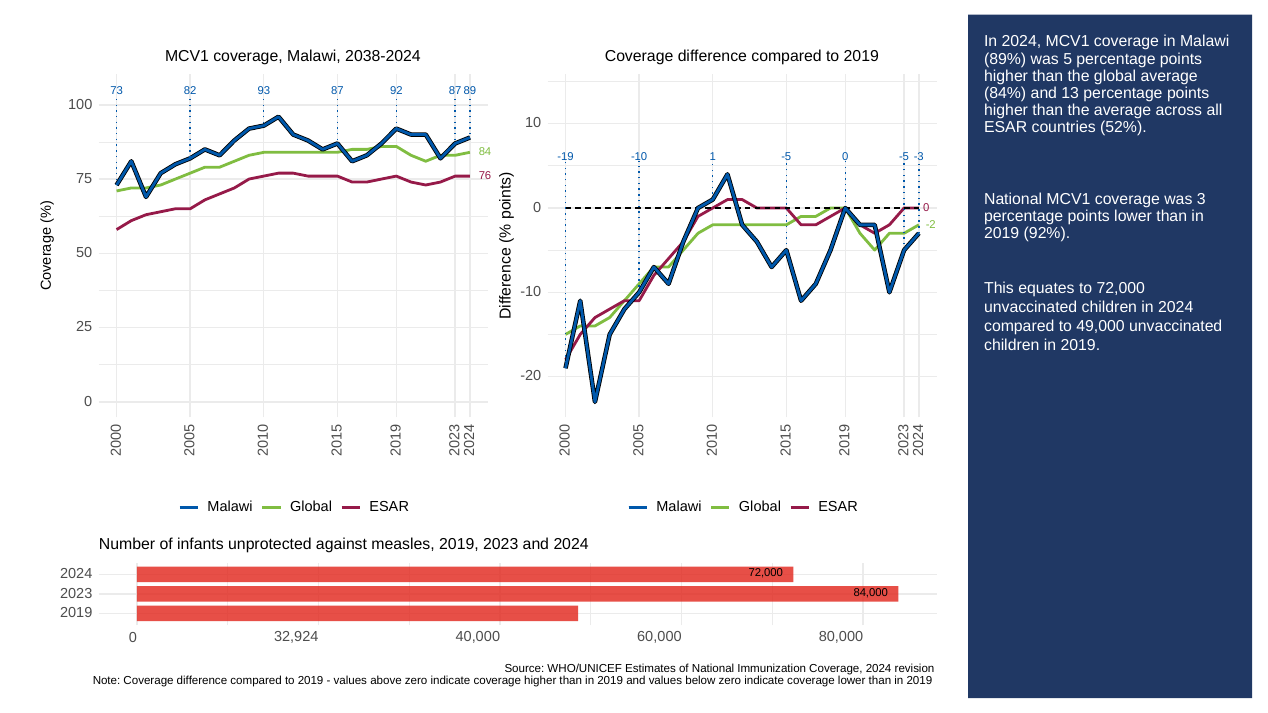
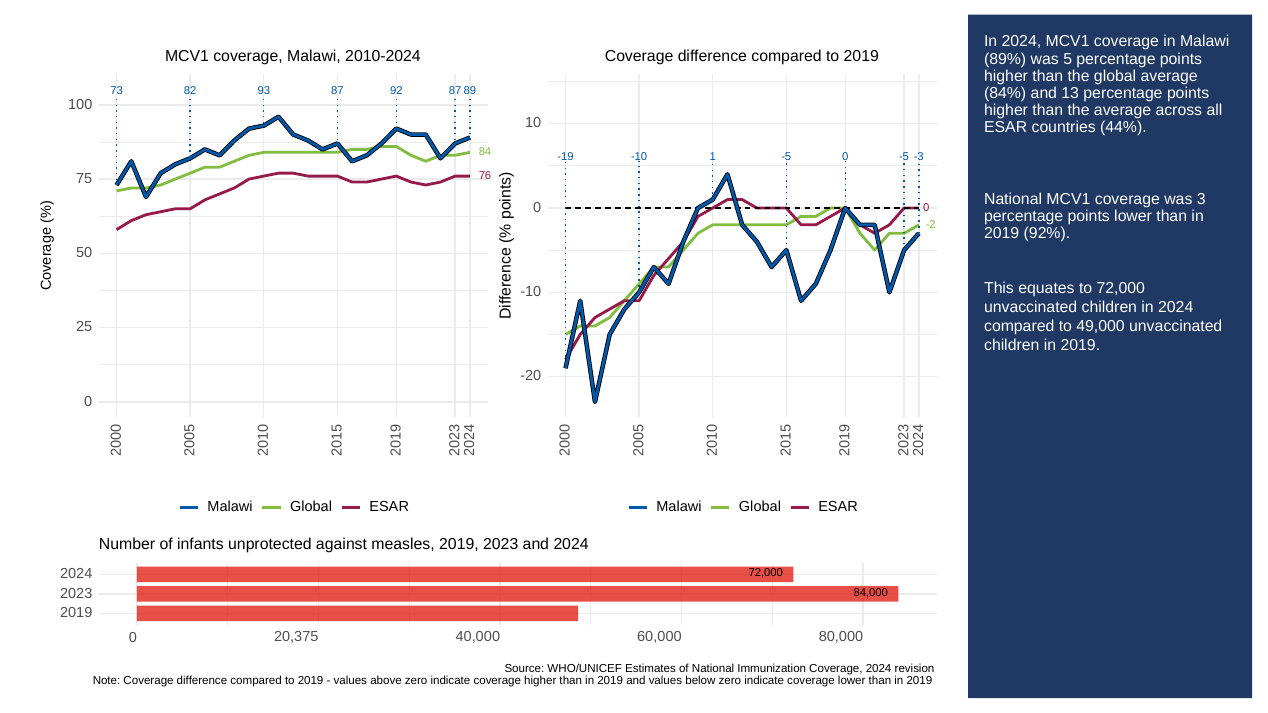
2038-2024: 2038-2024 -> 2010-2024
52%: 52% -> 44%
32,924: 32,924 -> 20,375
